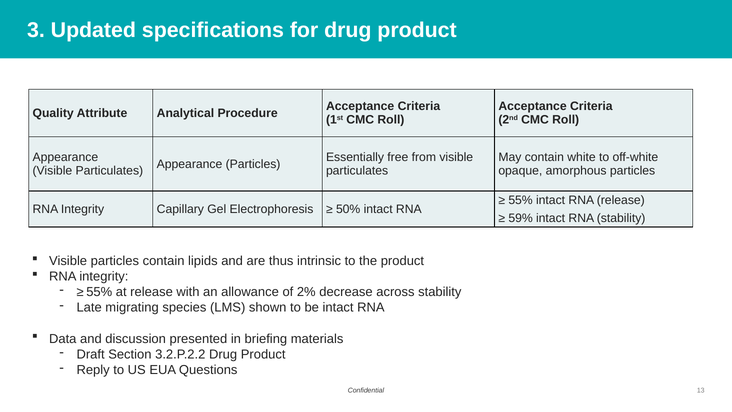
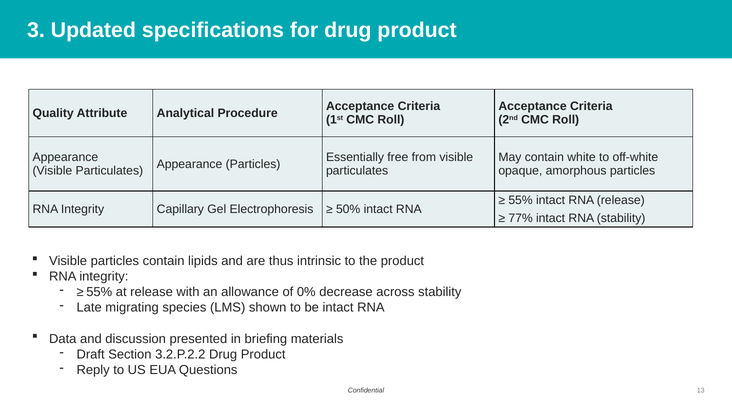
59%: 59% -> 77%
2%: 2% -> 0%
